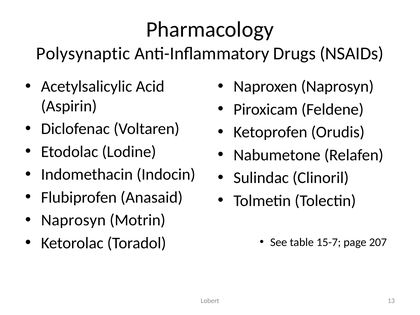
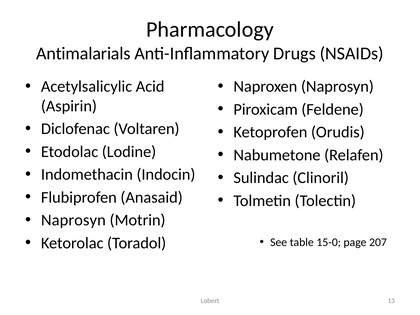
Polysynaptic: Polysynaptic -> Antimalarials
15-7: 15-7 -> 15-0
